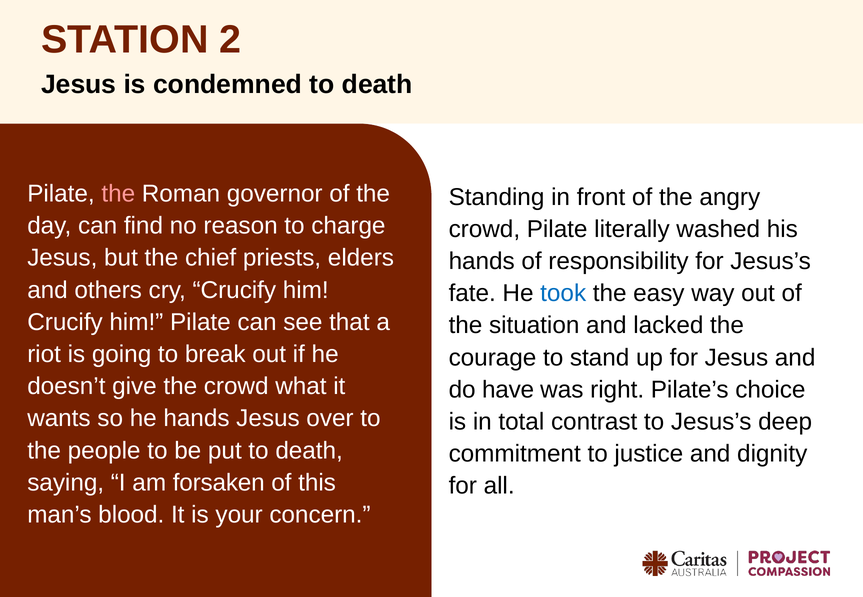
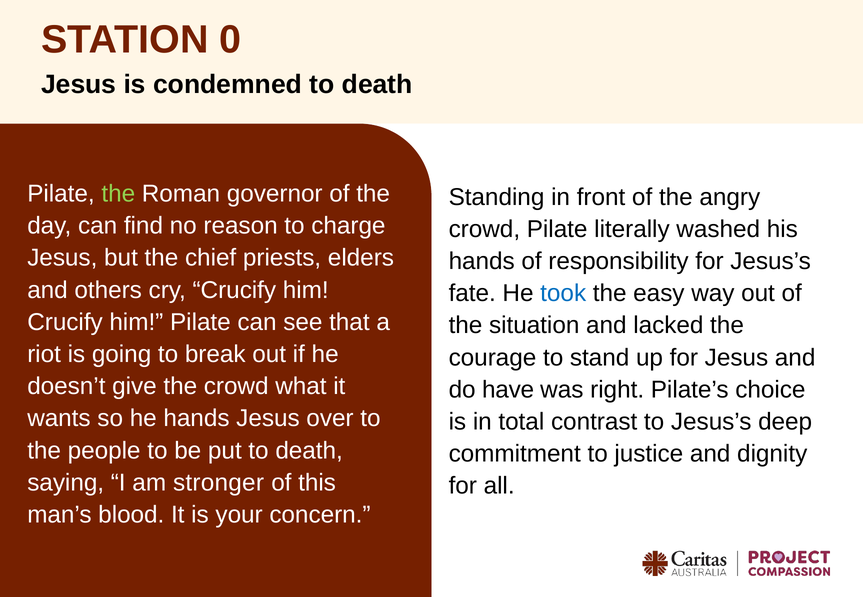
2: 2 -> 0
the at (118, 194) colour: pink -> light green
forsaken: forsaken -> stronger
